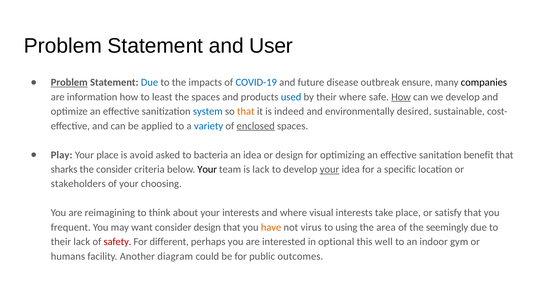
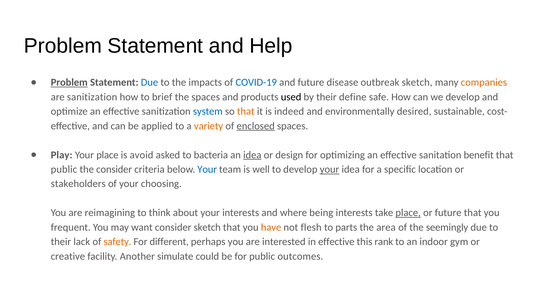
User: User -> Help
outbreak ensure: ensure -> sketch
companies colour: black -> orange
are information: information -> sanitization
least: least -> brief
used colour: blue -> black
their where: where -> define
How at (401, 97) underline: present -> none
variety colour: blue -> orange
idea at (252, 155) underline: none -> present
sharks at (64, 169): sharks -> public
Your at (207, 169) colour: black -> blue
is lack: lack -> well
visual: visual -> being
place at (408, 213) underline: none -> present
or satisfy: satisfy -> future
consider design: design -> sketch
virus: virus -> flesh
using: using -> parts
safety colour: red -> orange
in optional: optional -> effective
well: well -> rank
humans: humans -> creative
diagram: diagram -> simulate
